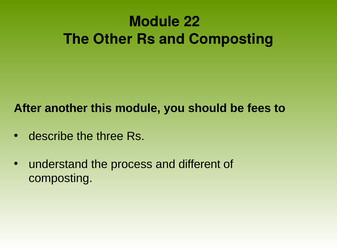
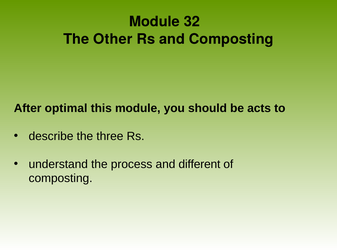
22: 22 -> 32
another: another -> optimal
fees: fees -> acts
